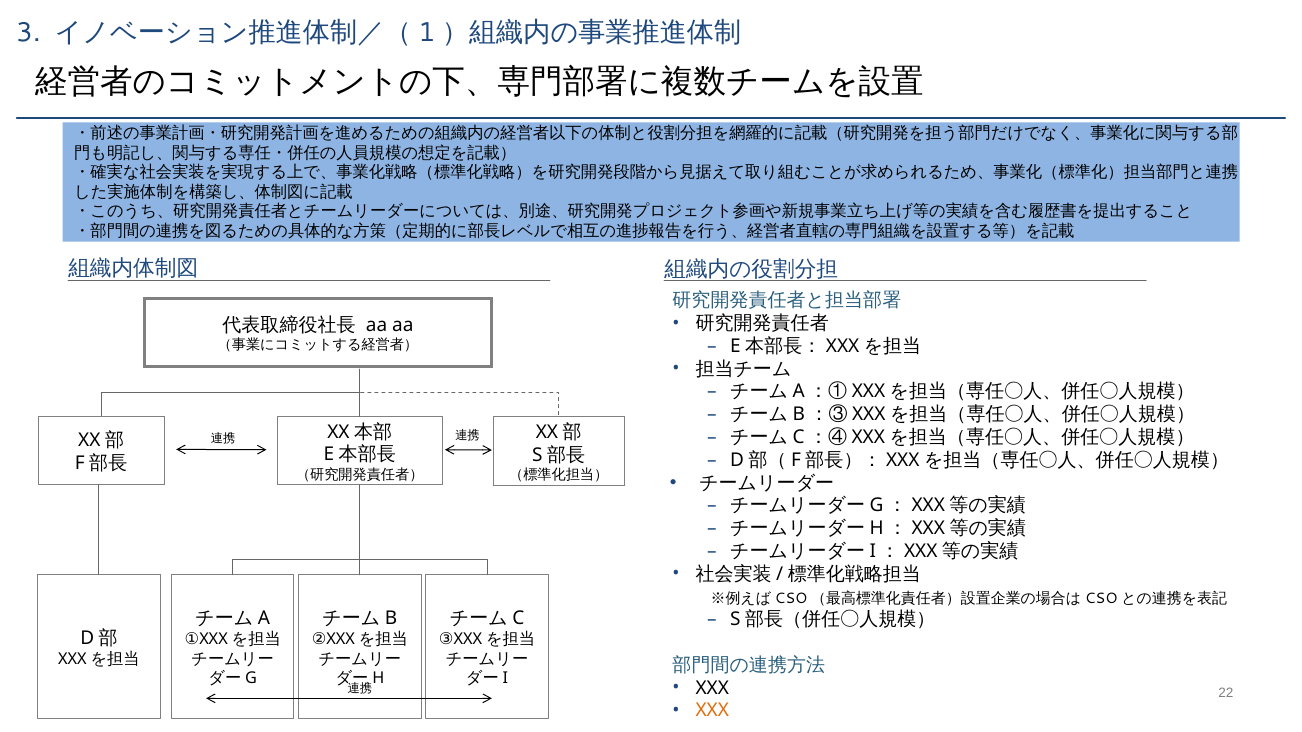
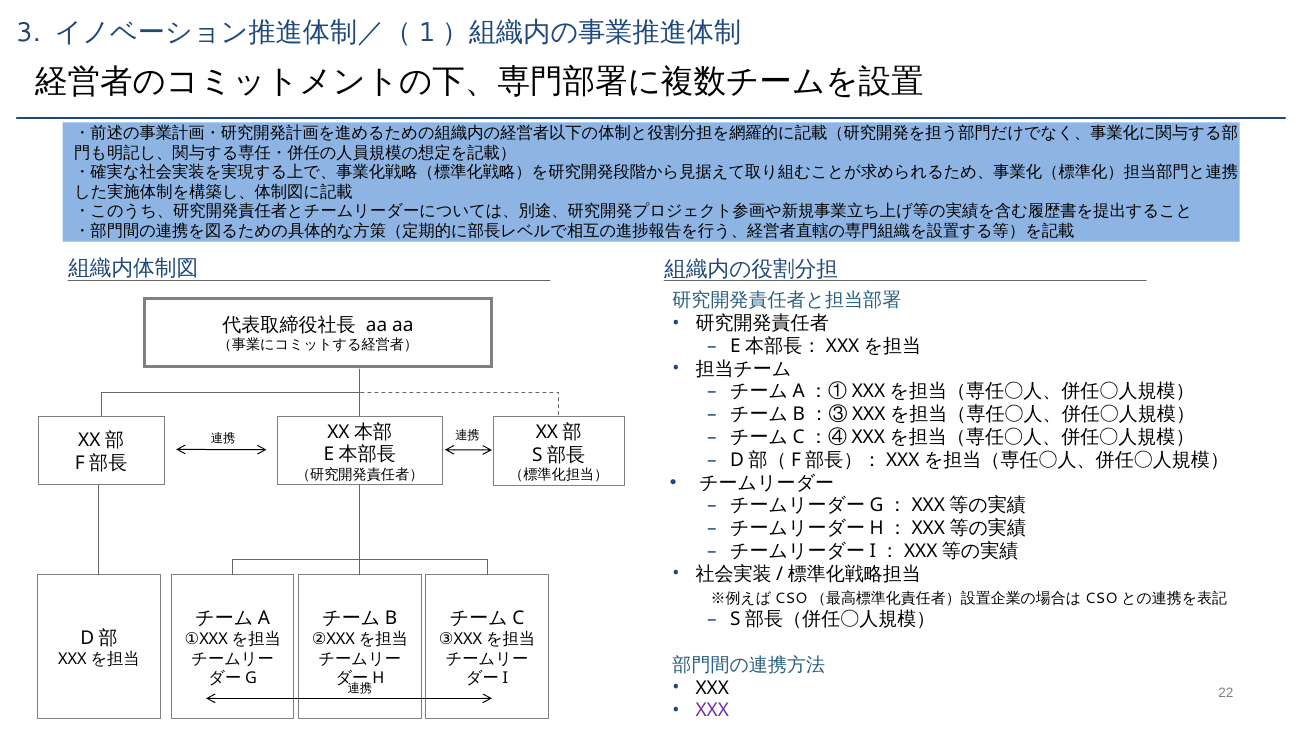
XXX at (712, 711) colour: orange -> purple
